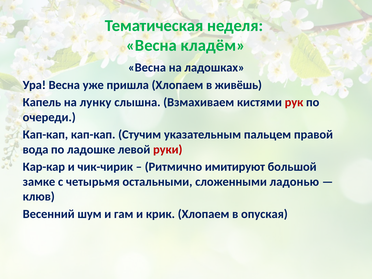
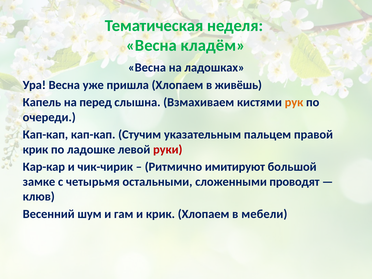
лунку: лунку -> перед
рук colour: red -> orange
вода at (35, 149): вода -> крик
ладонью: ладонью -> проводят
опуская: опуская -> мебели
